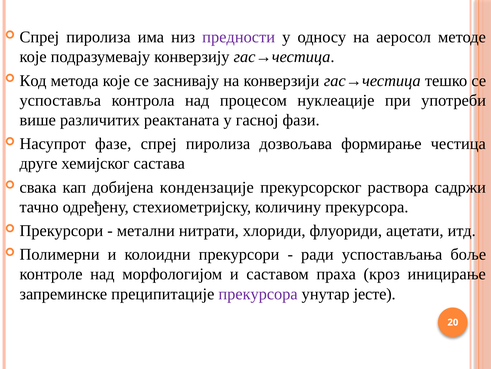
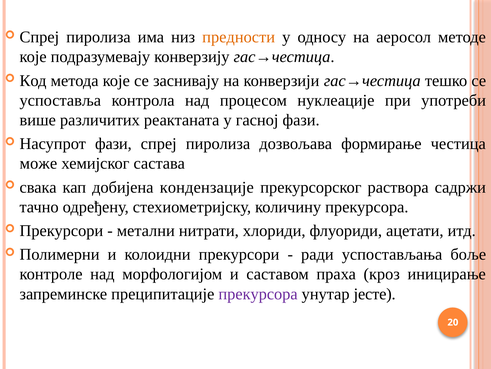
предности colour: purple -> orange
Насупрот фазе: фазе -> фази
друге: друге -> може
